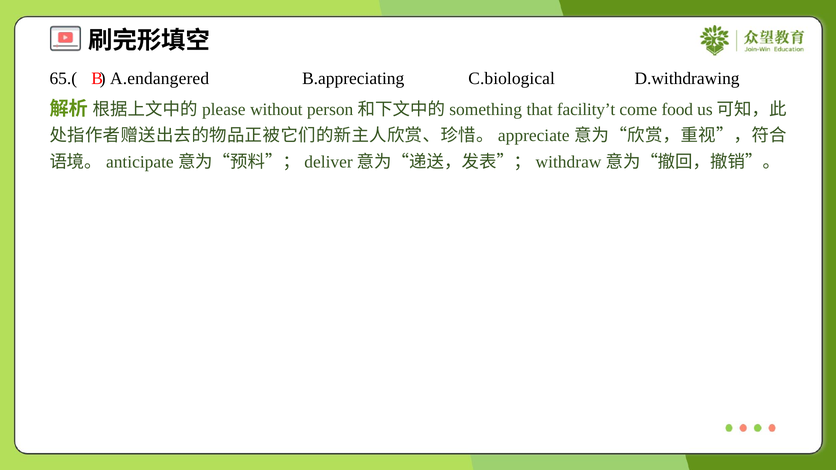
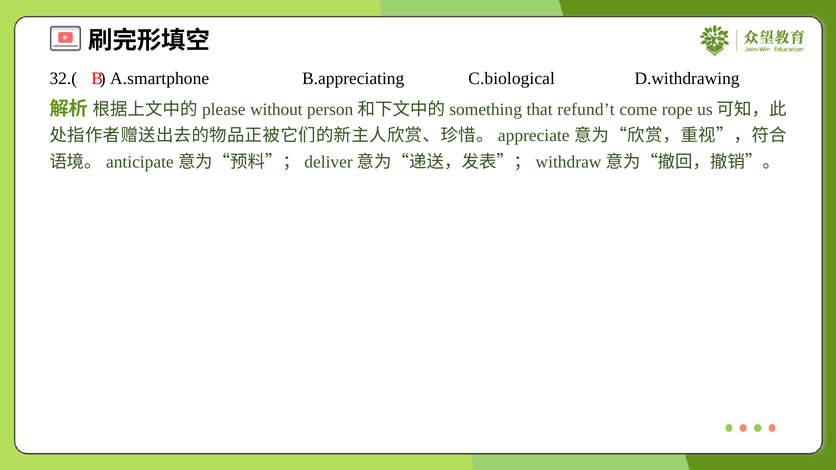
65.(: 65.( -> 32.(
A.endangered: A.endangered -> A.smartphone
facility’t: facility’t -> refund’t
food: food -> rope
